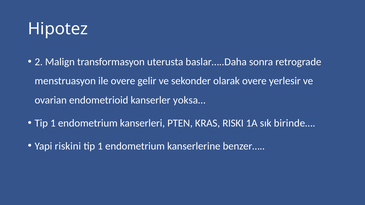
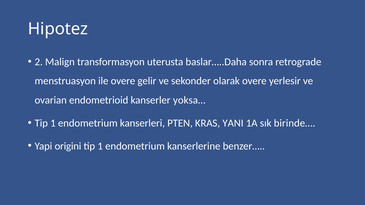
RISKI: RISKI -> YANI
riskini: riskini -> origini
